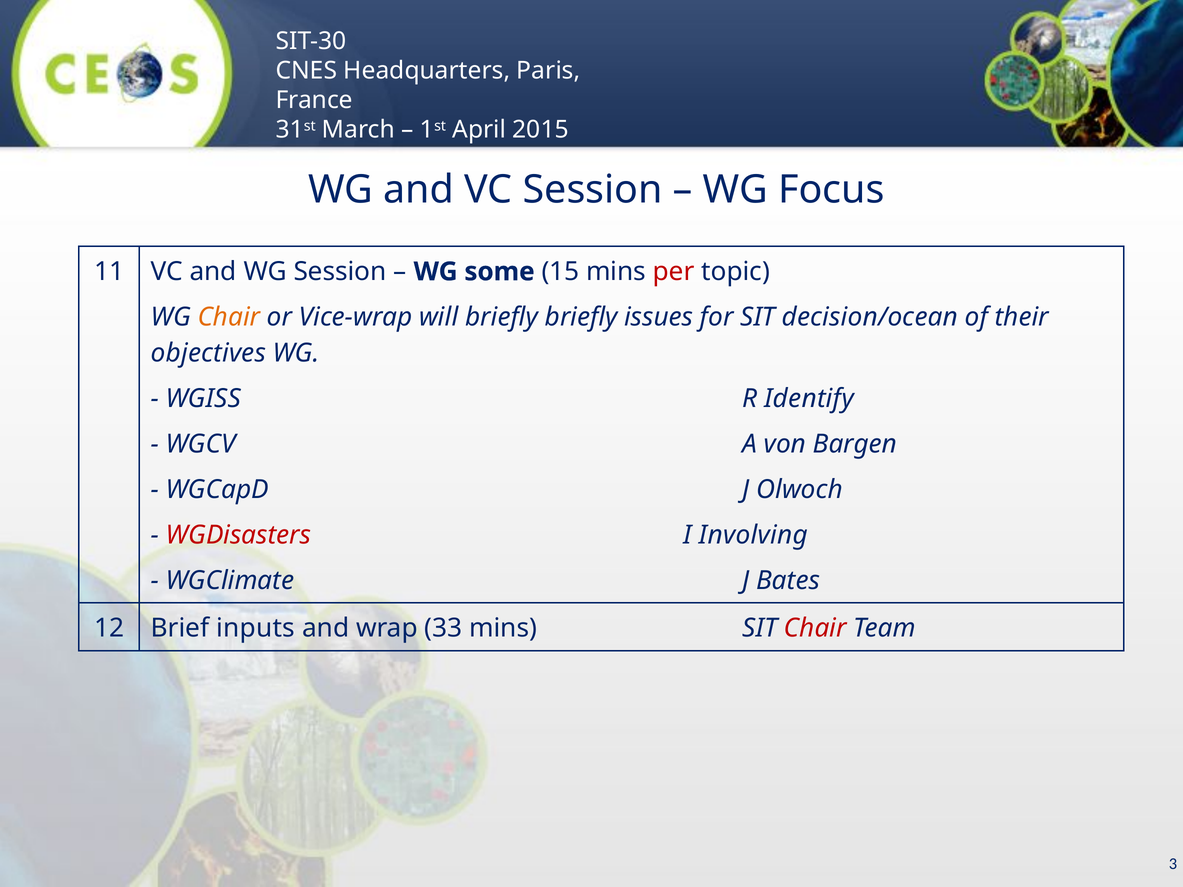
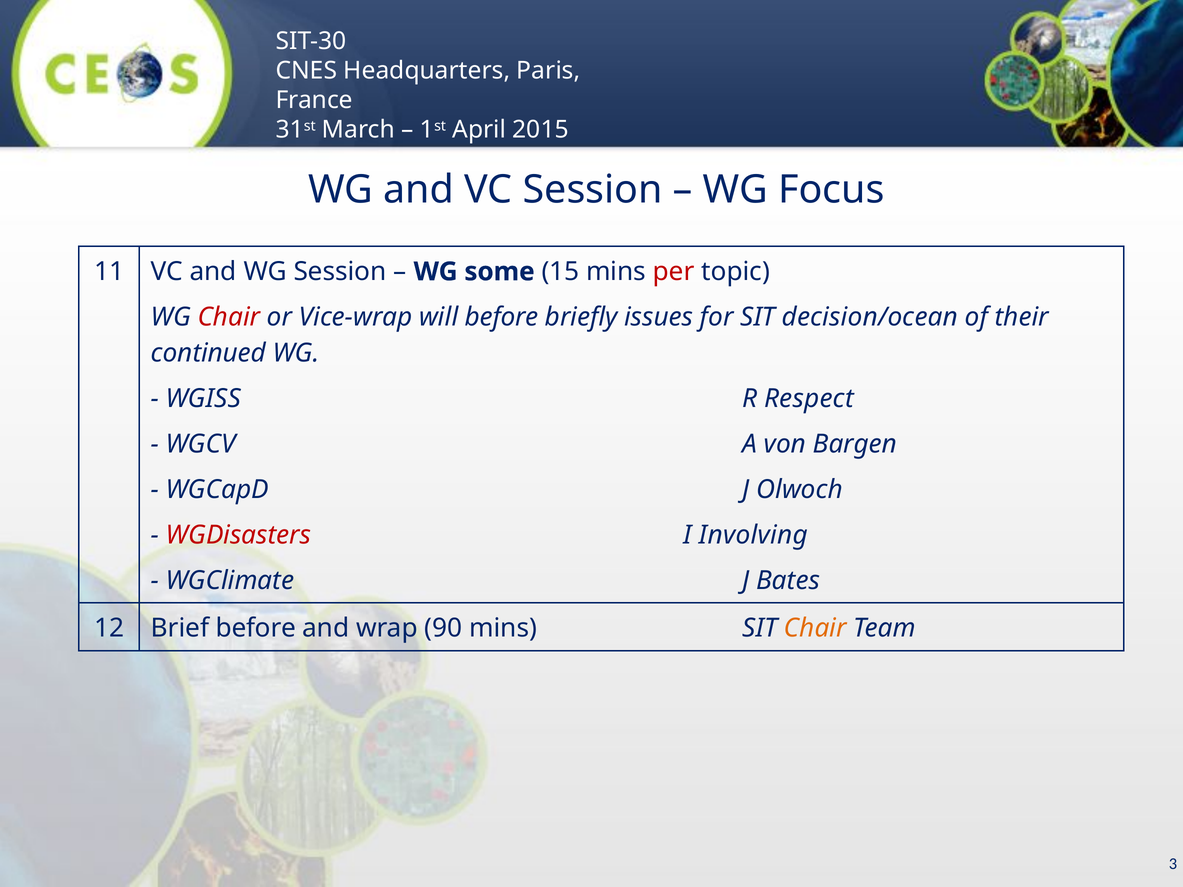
Chair at (229, 317) colour: orange -> red
will briefly: briefly -> before
objectives: objectives -> continued
Identify: Identify -> Respect
Brief inputs: inputs -> before
33: 33 -> 90
Chair at (815, 628) colour: red -> orange
